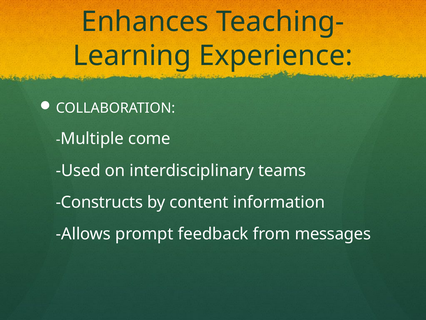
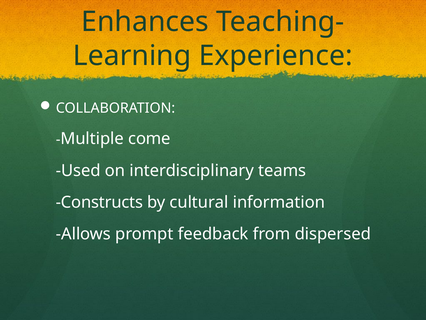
content: content -> cultural
messages: messages -> dispersed
